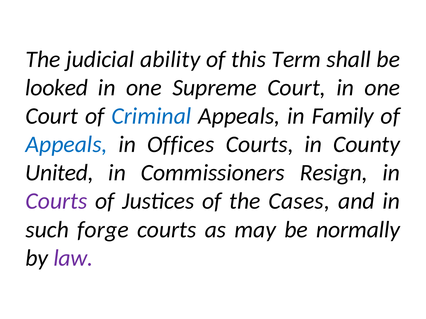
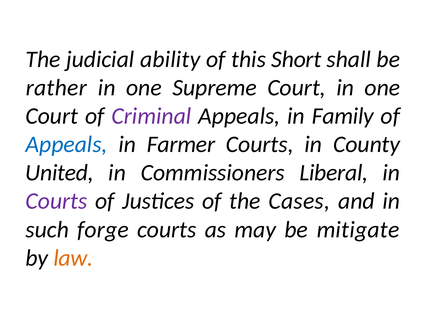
Term: Term -> Short
looked: looked -> rather
Criminal colour: blue -> purple
Offices: Offices -> Farmer
Resign: Resign -> Liberal
normally: normally -> mitigate
law colour: purple -> orange
